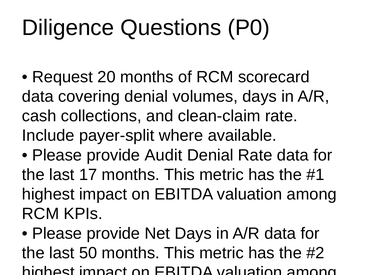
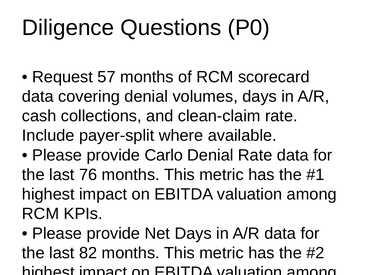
20: 20 -> 57
Audit: Audit -> Carlo
17: 17 -> 76
50: 50 -> 82
